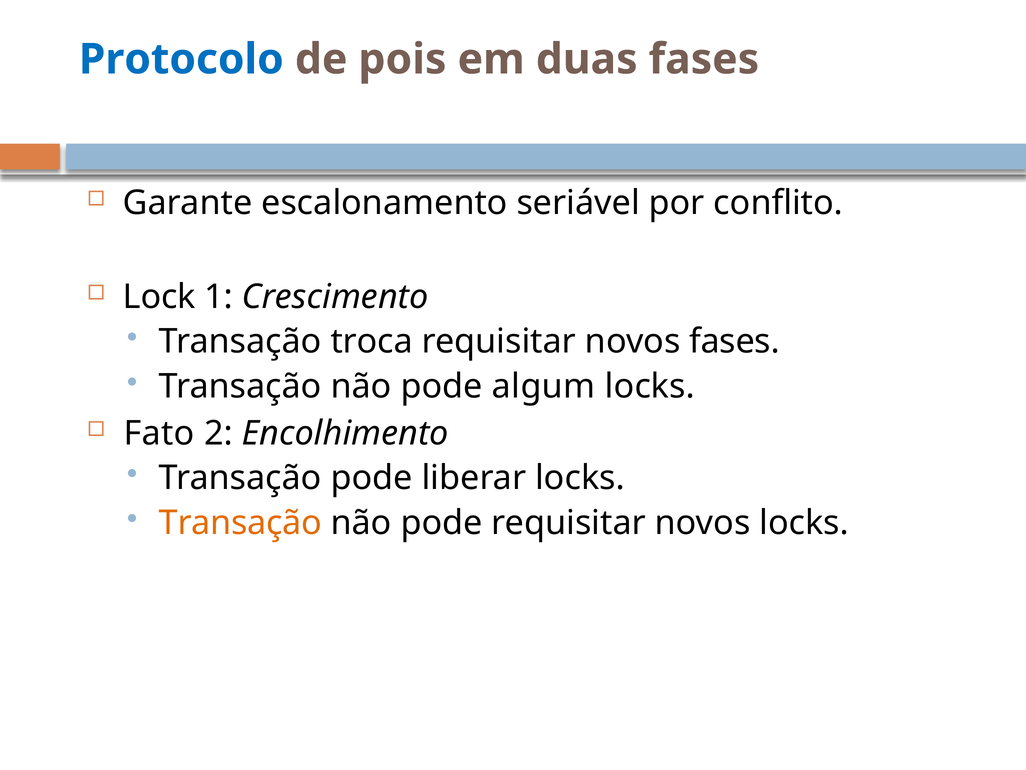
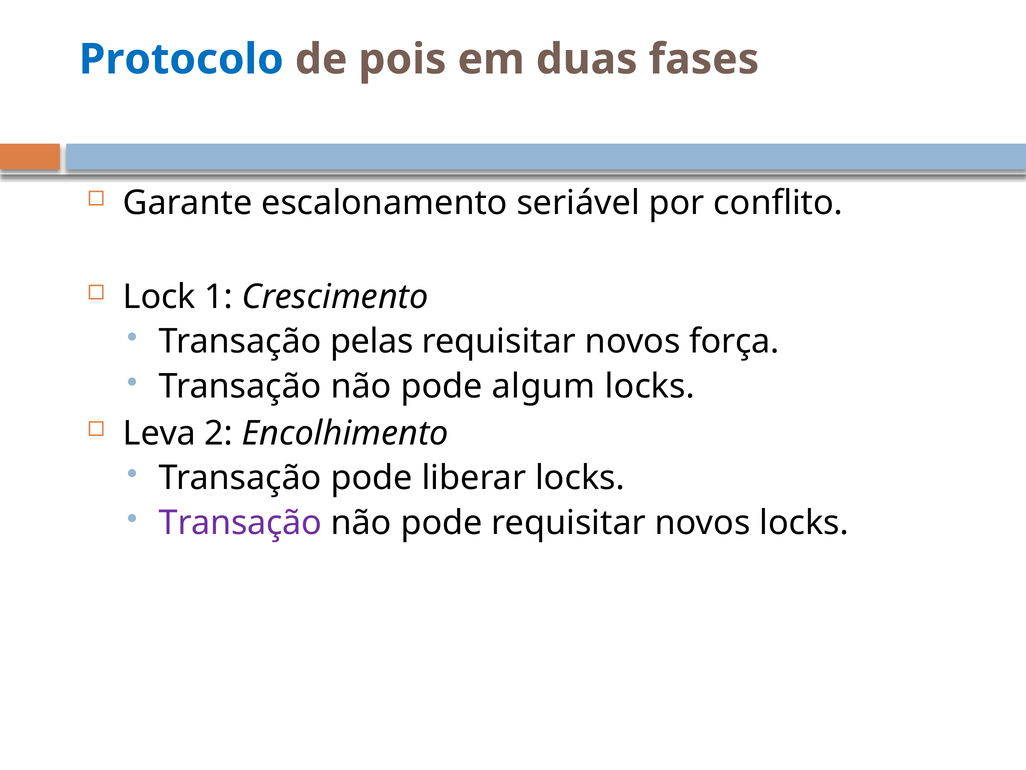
troca: troca -> pelas
novos fases: fases -> força
Fato: Fato -> Leva
Transação at (240, 523) colour: orange -> purple
